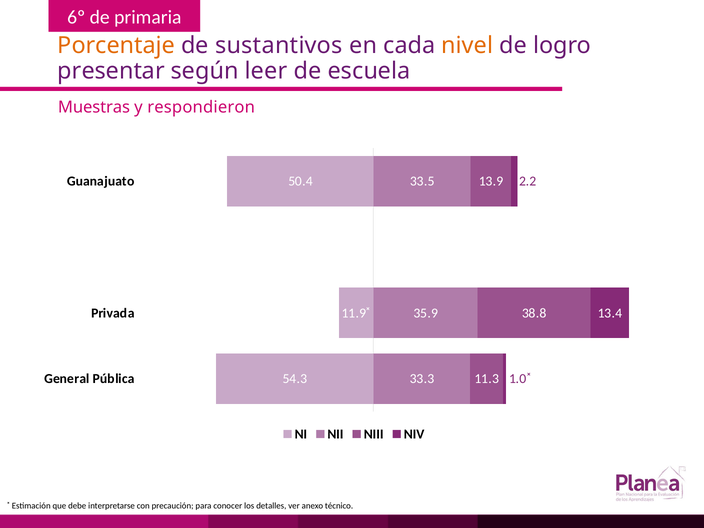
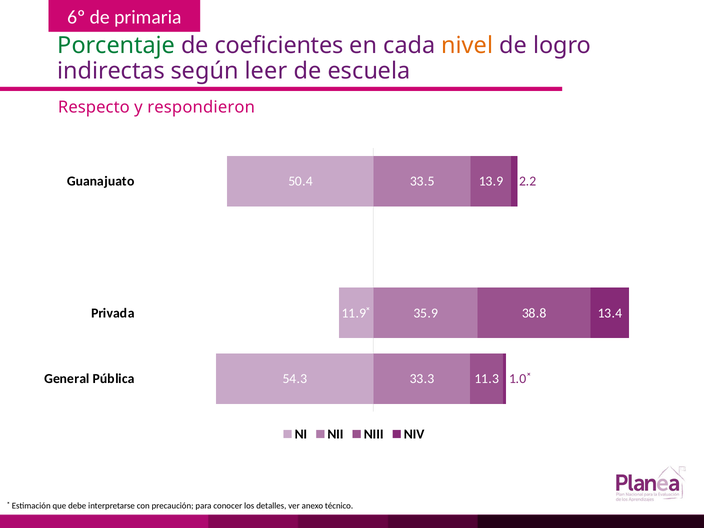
Porcentaje colour: orange -> green
sustantivos: sustantivos -> coeficientes
presentar: presentar -> indirectas
Muestras: Muestras -> Respecto
